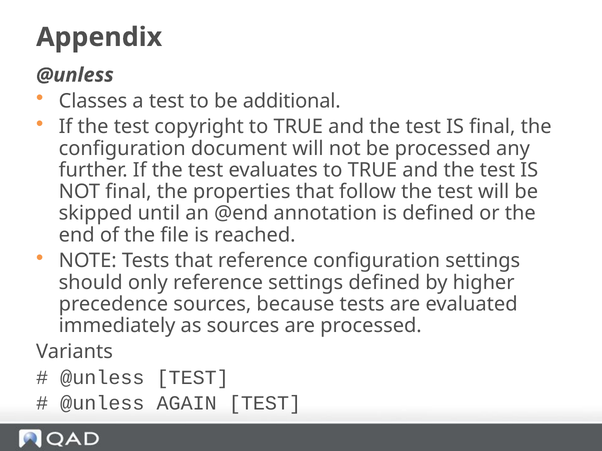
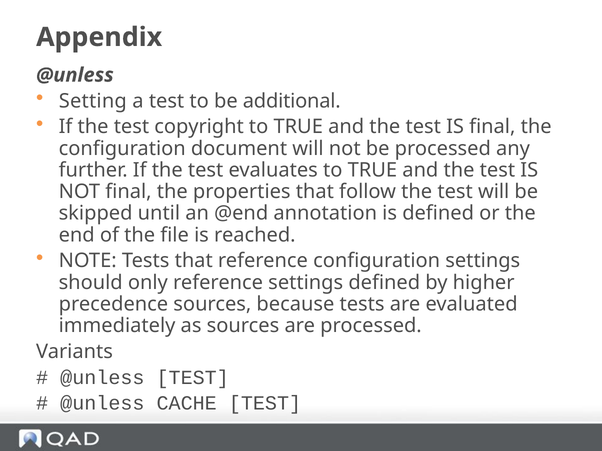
Classes: Classes -> Setting
AGAIN: AGAIN -> CACHE
